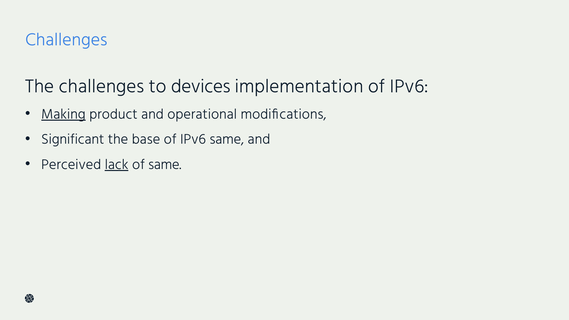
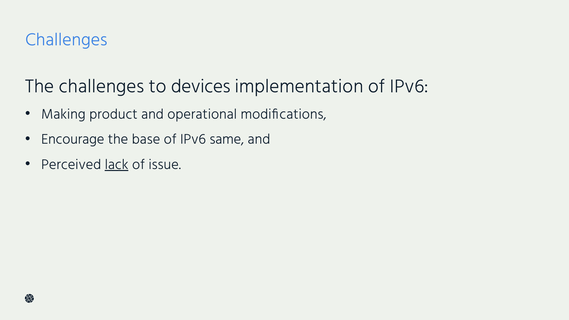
Making underline: present -> none
Significant: Significant -> Encourage
of same: same -> issue
